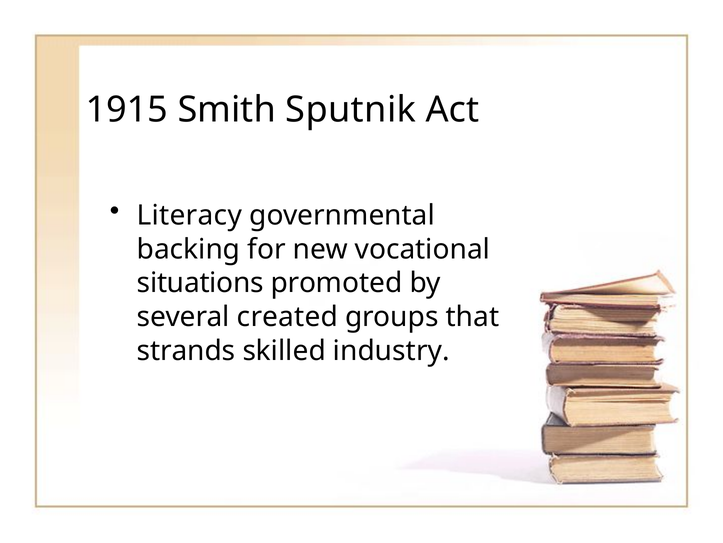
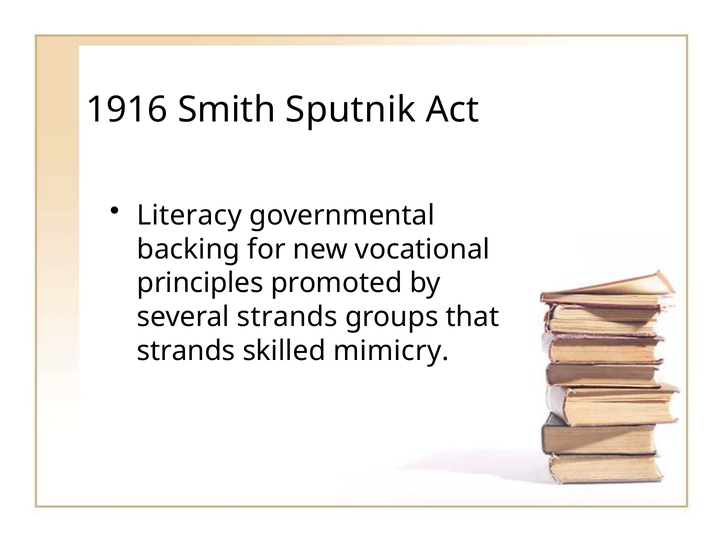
1915: 1915 -> 1916
situations: situations -> principles
several created: created -> strands
industry: industry -> mimicry
